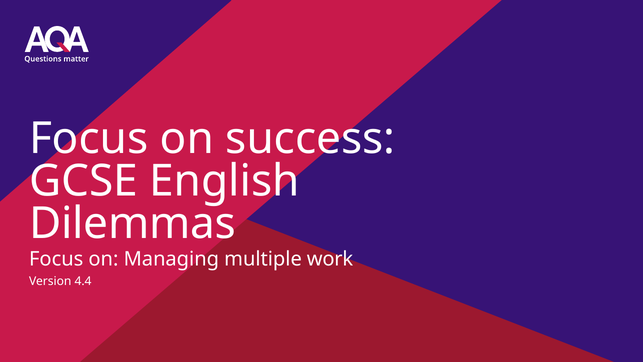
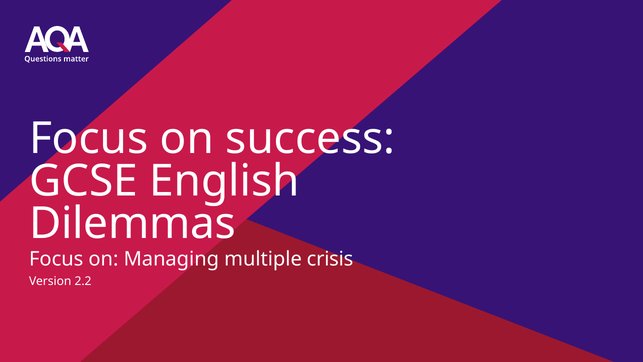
work: work -> crisis
4.4: 4.4 -> 2.2
